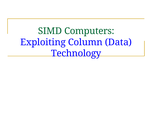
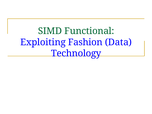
Computers: Computers -> Functional
Column: Column -> Fashion
